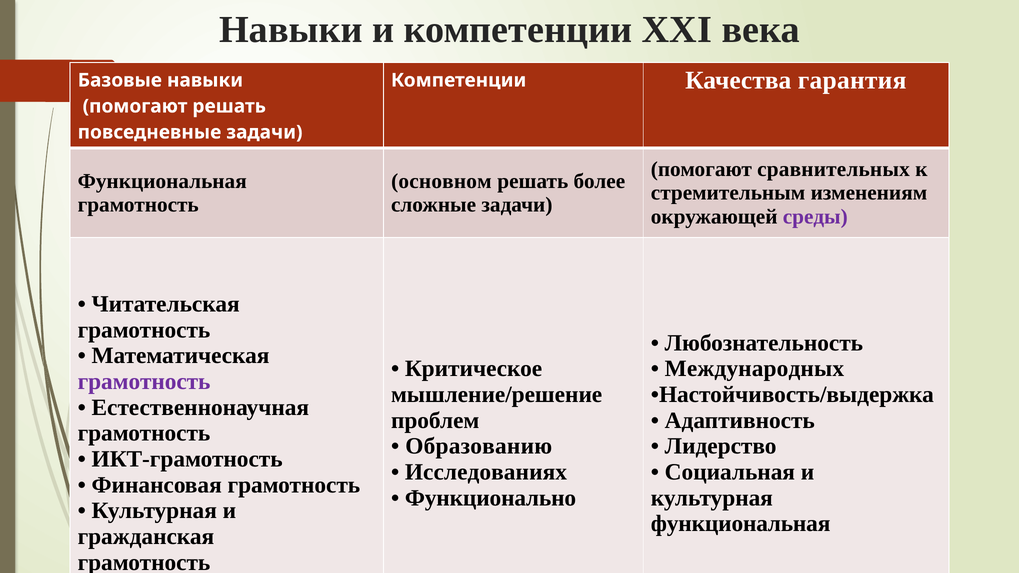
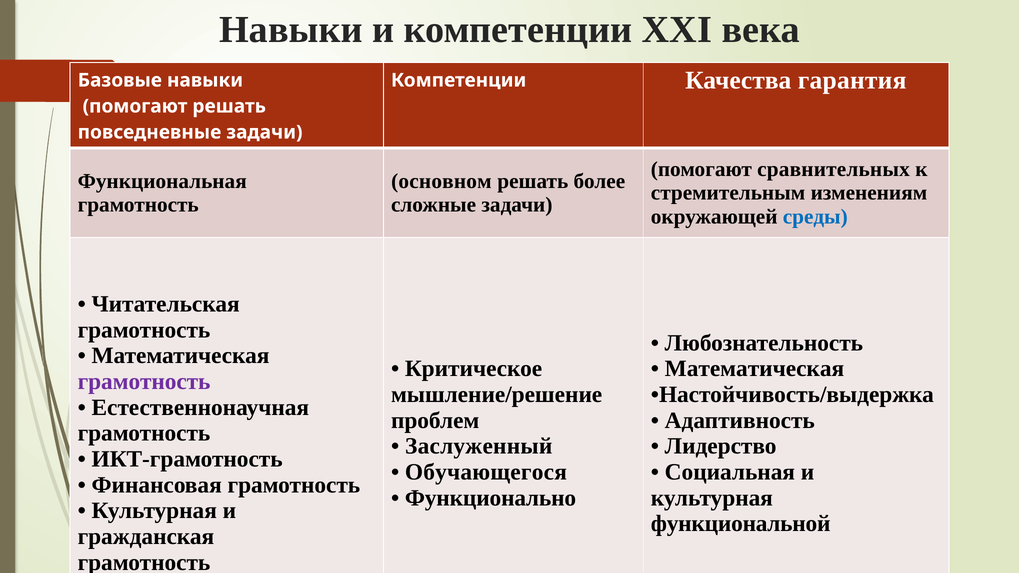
среды colour: purple -> blue
Международных at (754, 369): Международных -> Математическая
Образованию: Образованию -> Заслуженный
Исследованиях: Исследованиях -> Обучающегося
функциональная at (741, 524): функциональная -> функциональной
